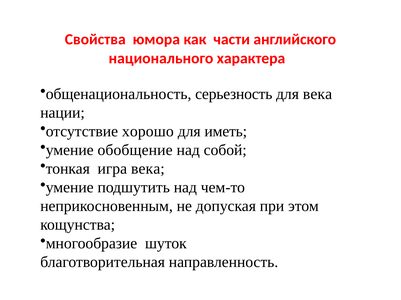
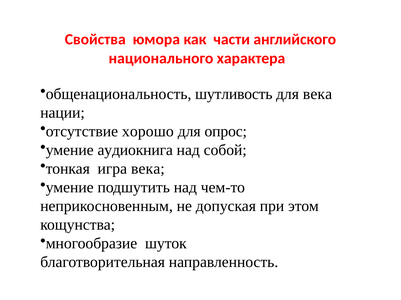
серьезность: серьезность -> шутливость
иметь: иметь -> опрос
обобщение: обобщение -> аудиокнига
